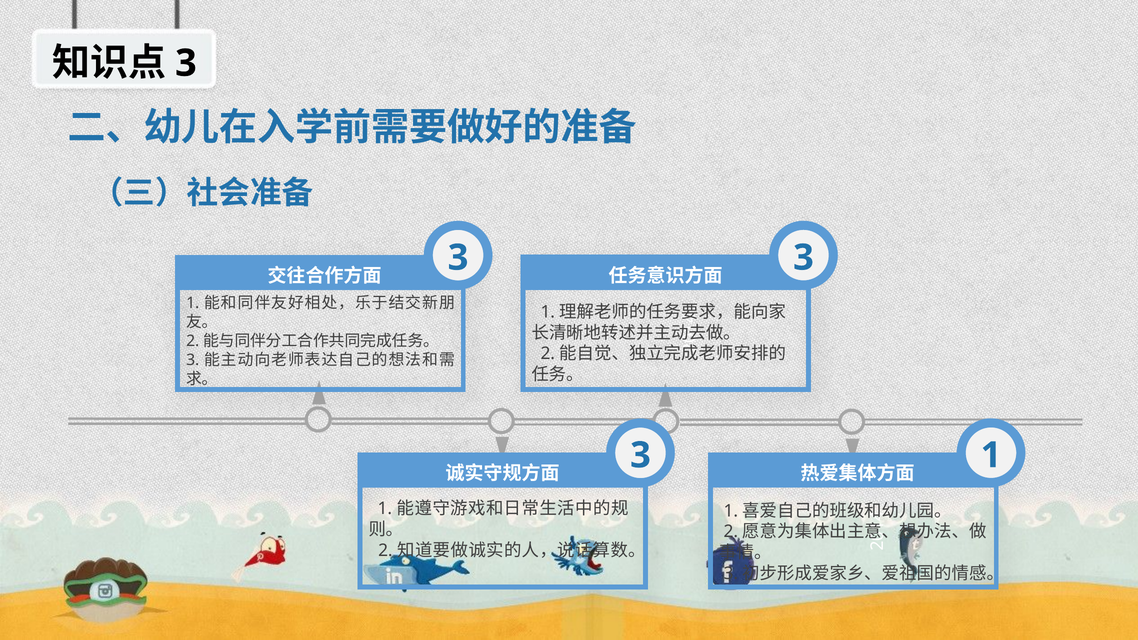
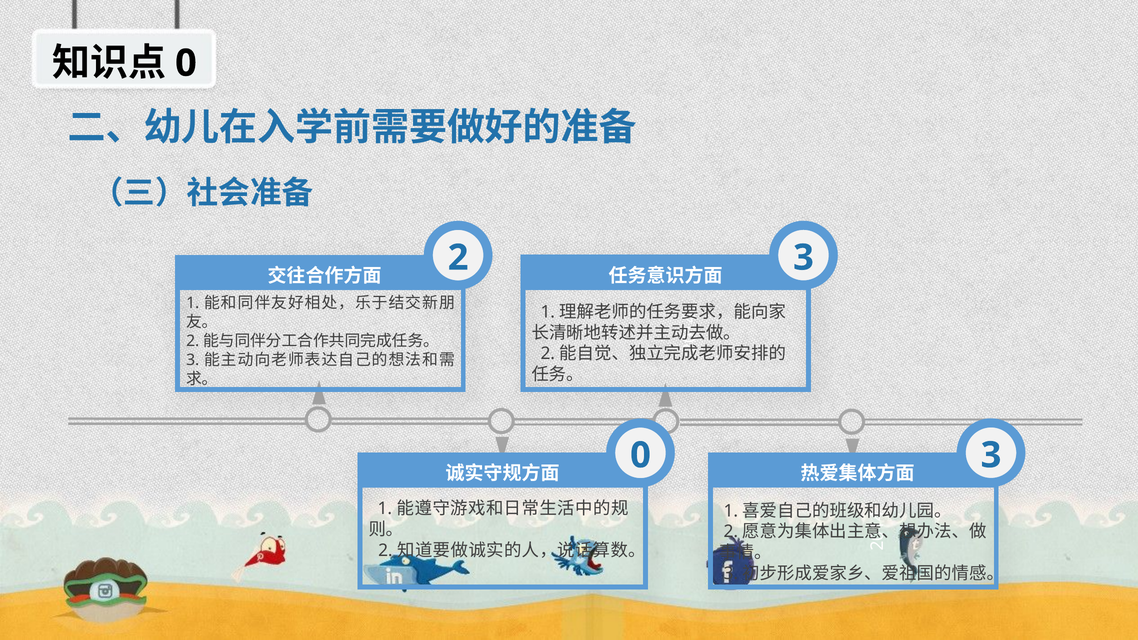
3 at (186, 63): 3 -> 0
3 at (458, 258): 3 -> 2
3 at (641, 455): 3 -> 0
1 at (991, 455): 1 -> 3
